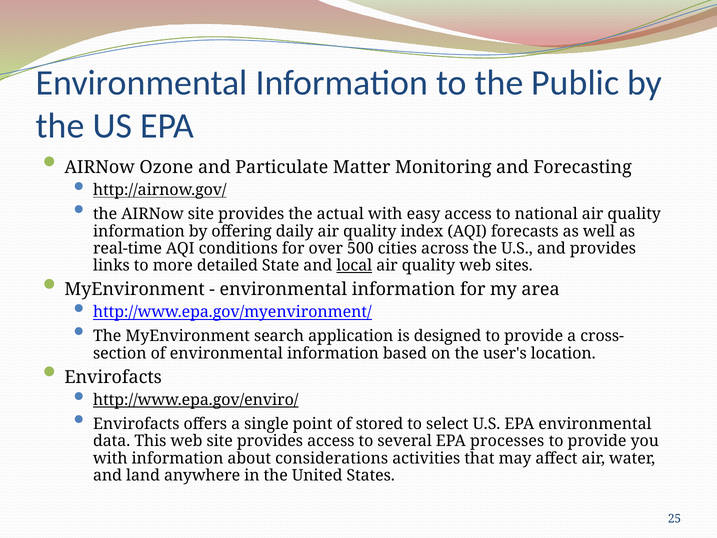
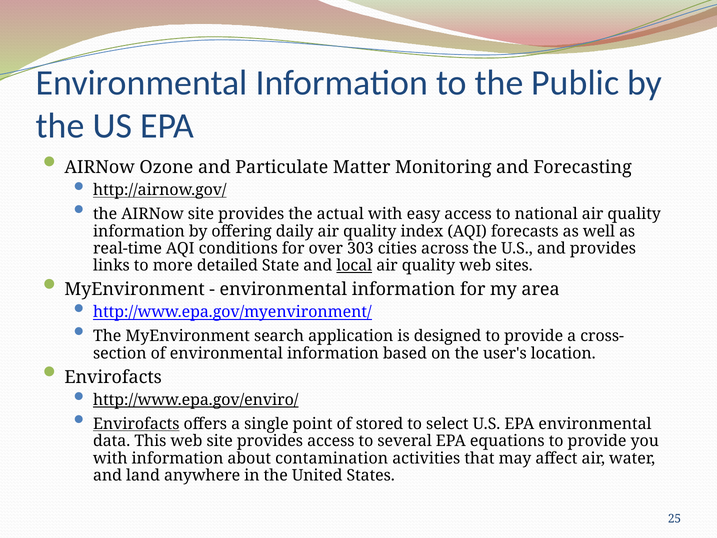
500: 500 -> 303
Envirofacts at (136, 424) underline: none -> present
processes: processes -> equations
considerations: considerations -> contamination
